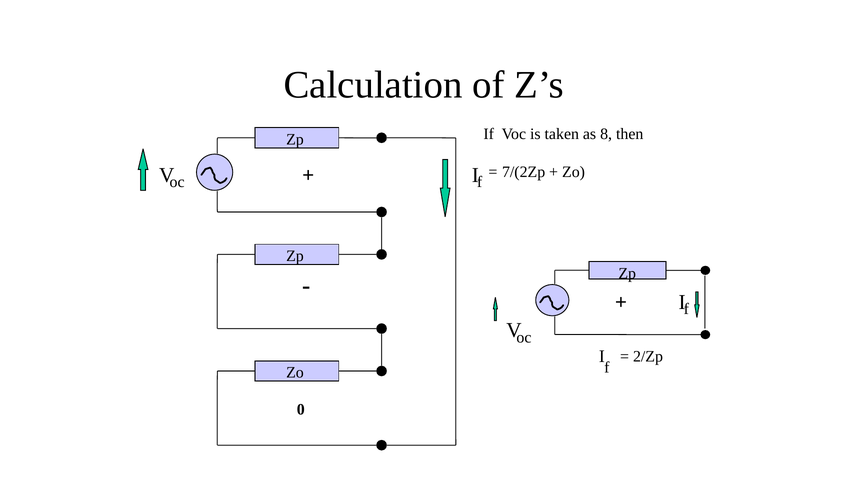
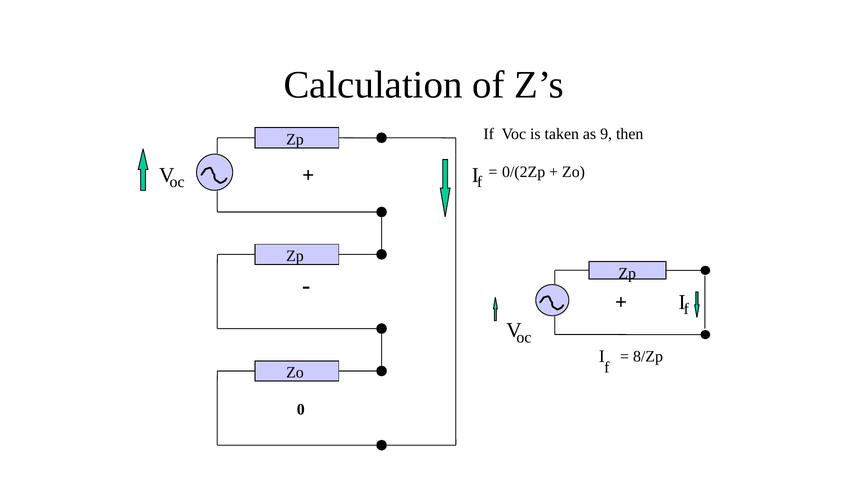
8: 8 -> 9
7/(2Zp: 7/(2Zp -> 0/(2Zp
2/Zp: 2/Zp -> 8/Zp
